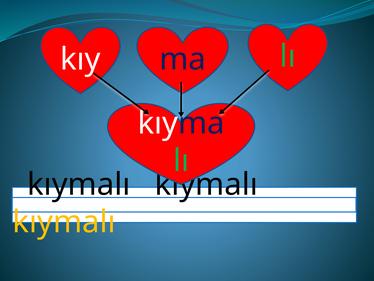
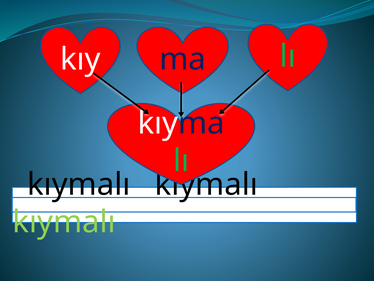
kıymalı at (64, 222) colour: yellow -> light green
